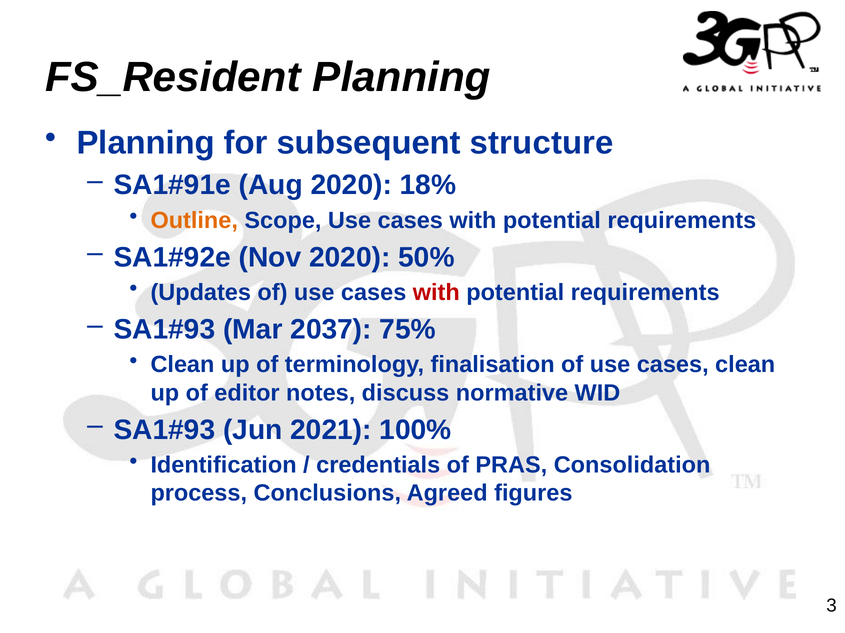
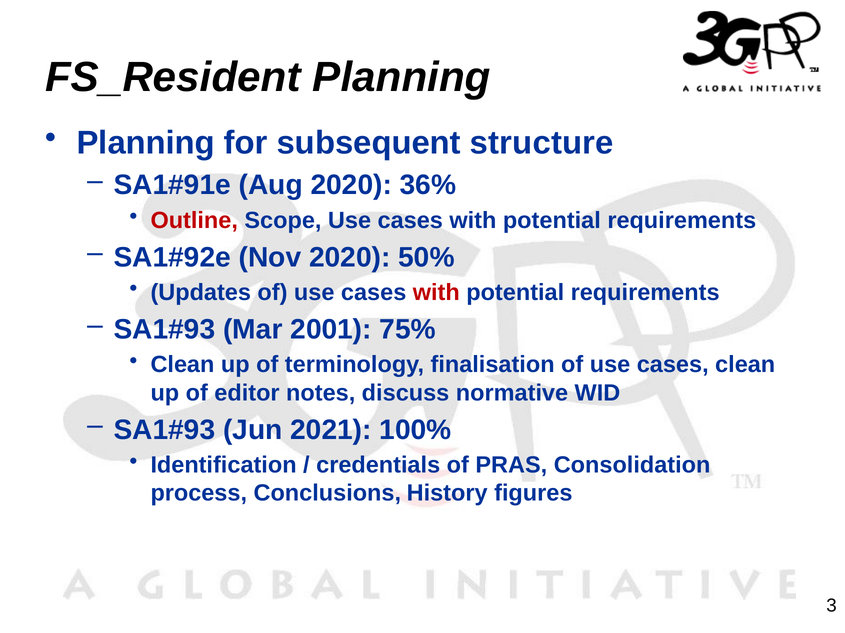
18%: 18% -> 36%
Outline colour: orange -> red
2037: 2037 -> 2001
Agreed: Agreed -> History
